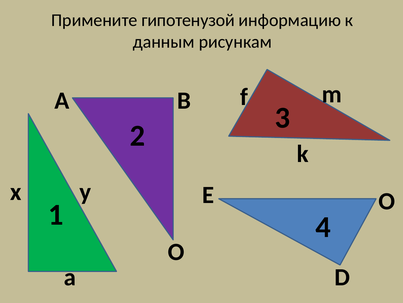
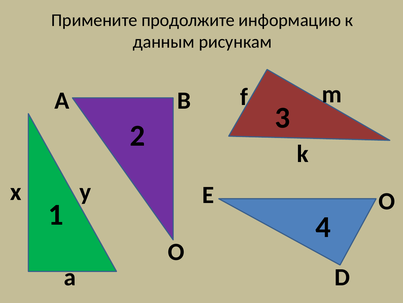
гипотенузой: гипотенузой -> продолжите
